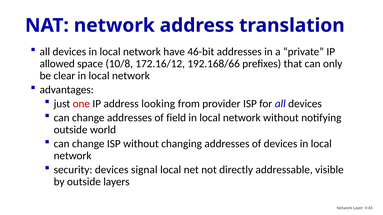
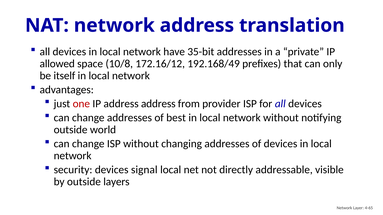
46-bit: 46-bit -> 35-bit
192.168/66: 192.168/66 -> 192.168/49
clear: clear -> itself
address looking: looking -> address
field: field -> best
